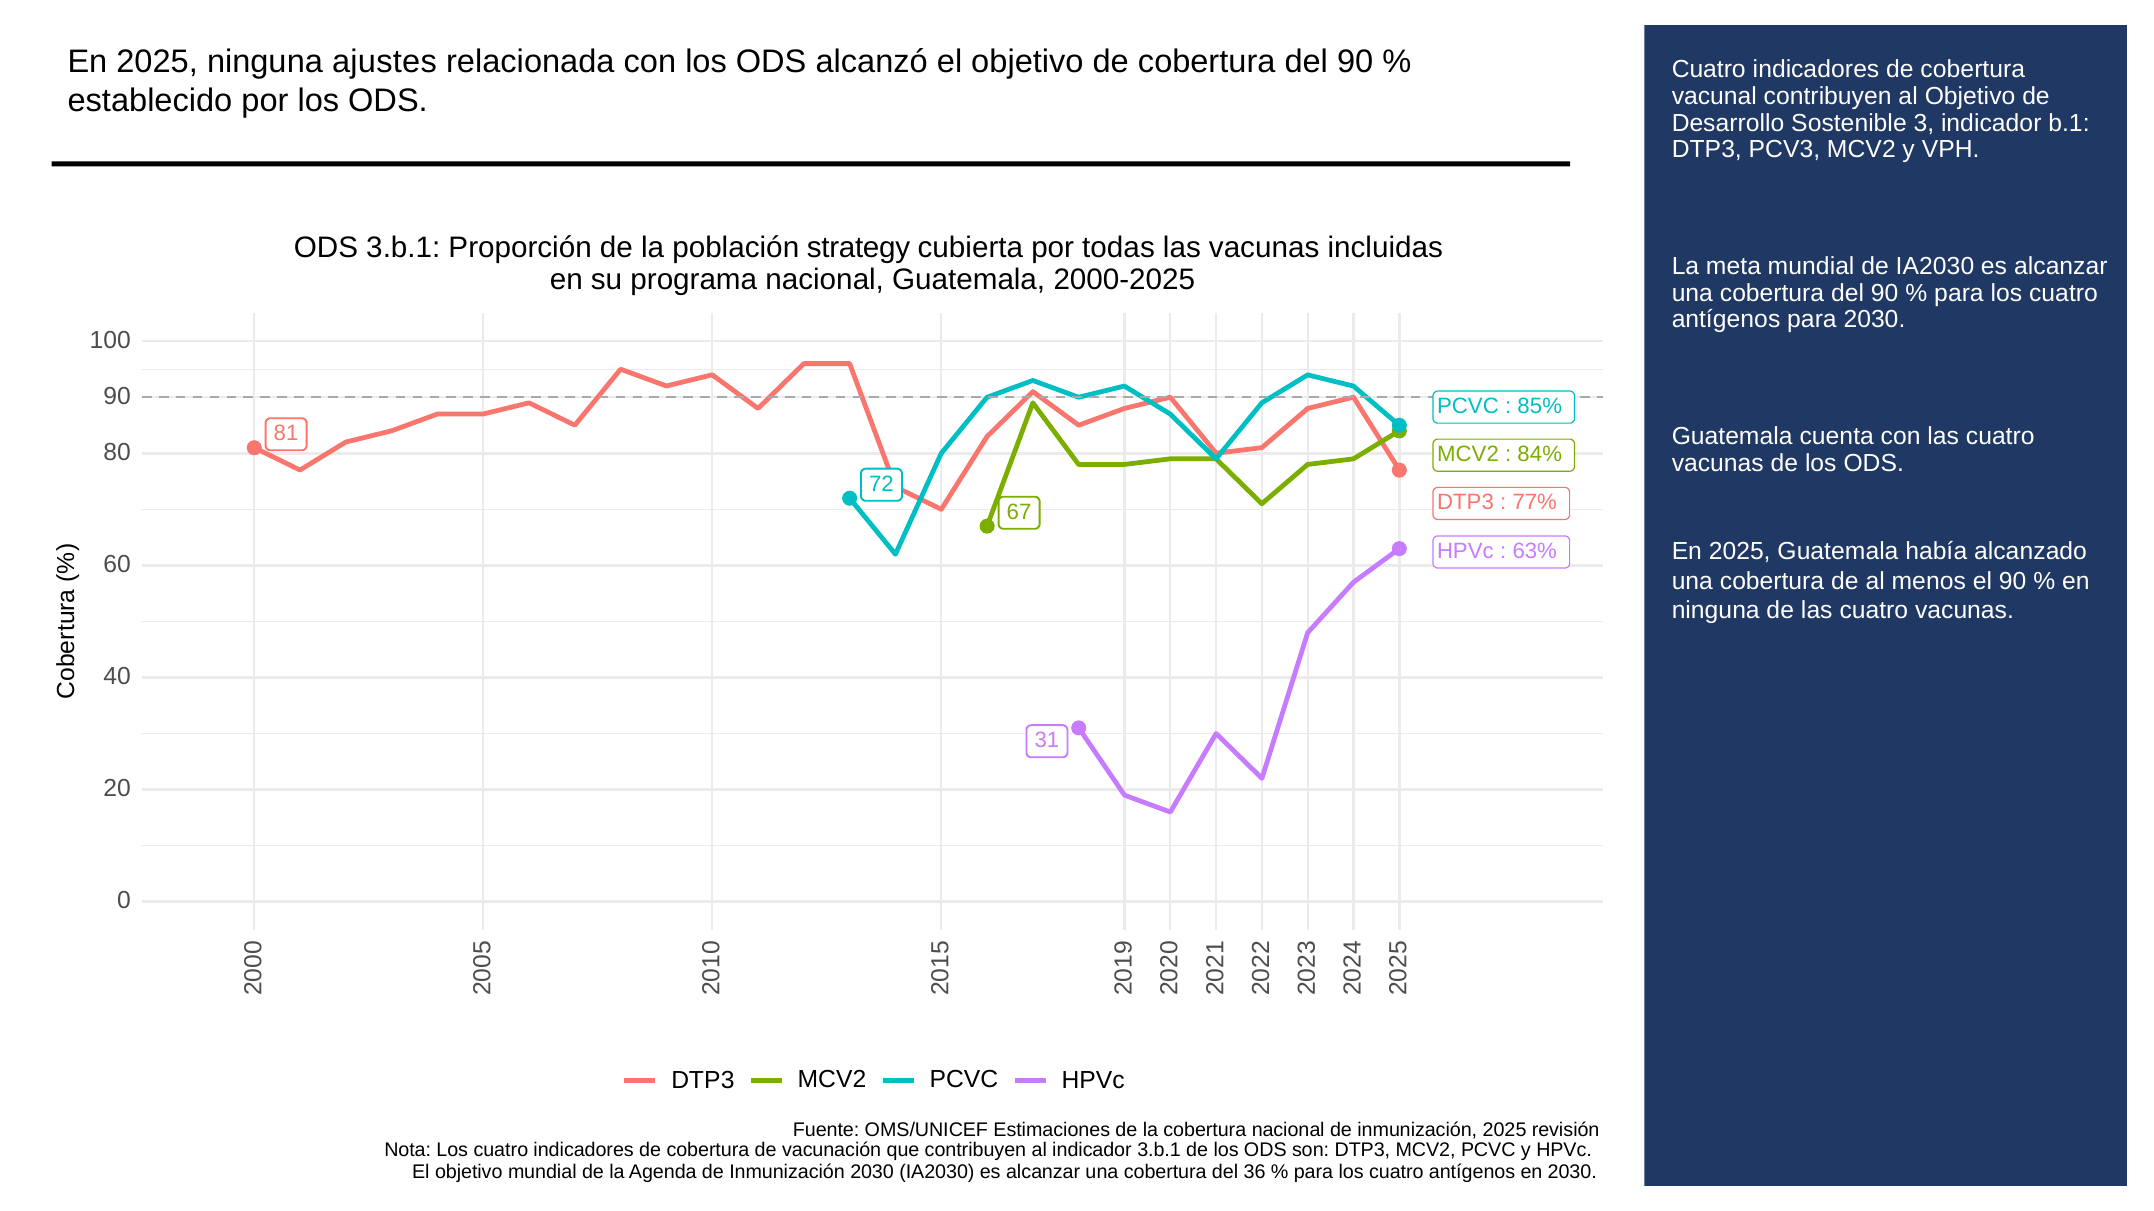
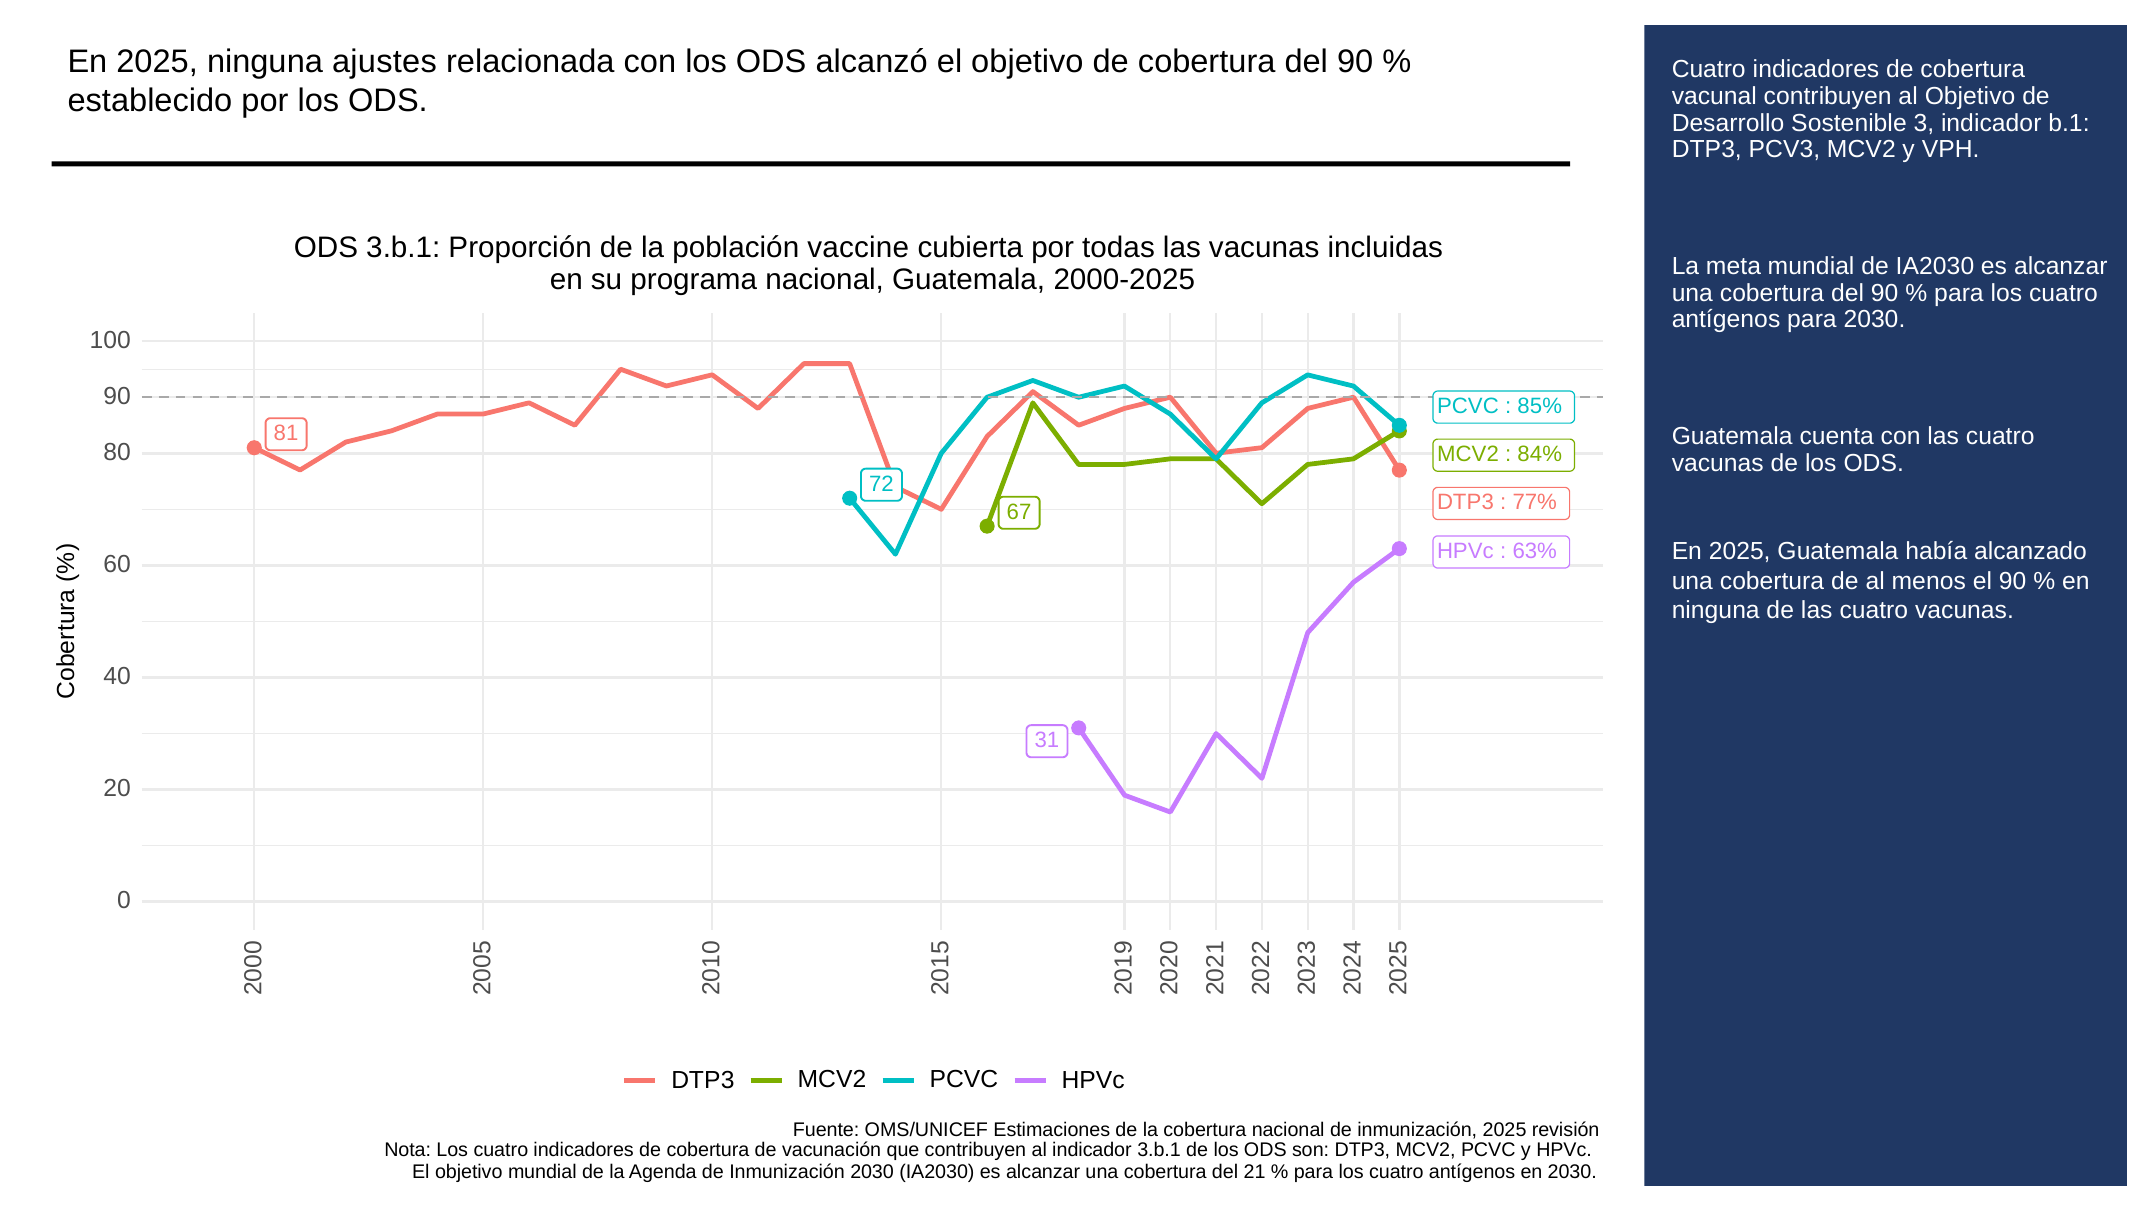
strategy: strategy -> vaccine
36: 36 -> 21
